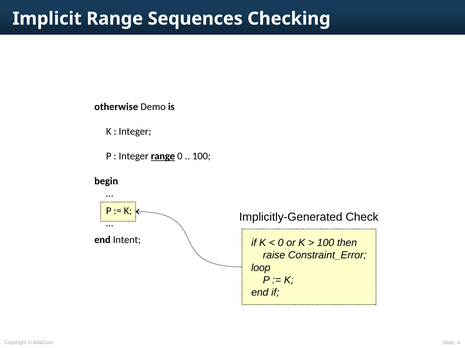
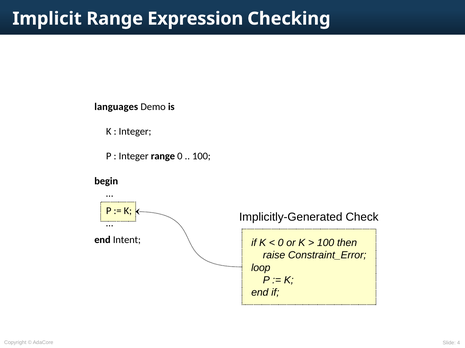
Sequences: Sequences -> Expression
otherwise: otherwise -> languages
range at (163, 157) underline: present -> none
